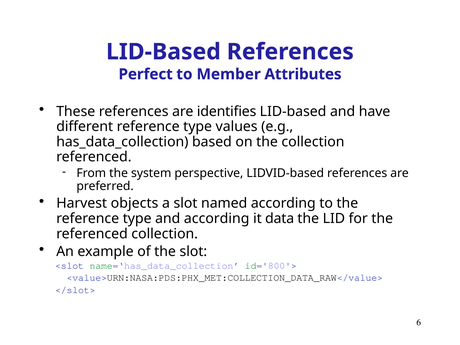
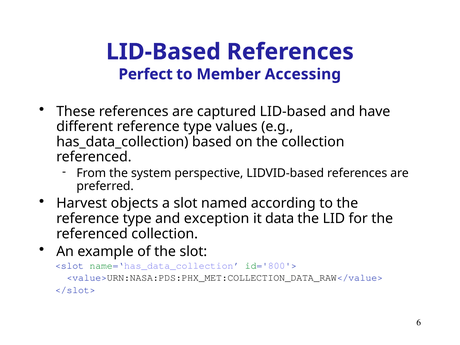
Attributes: Attributes -> Accessing
identifies: identifies -> captured
and according: according -> exception
